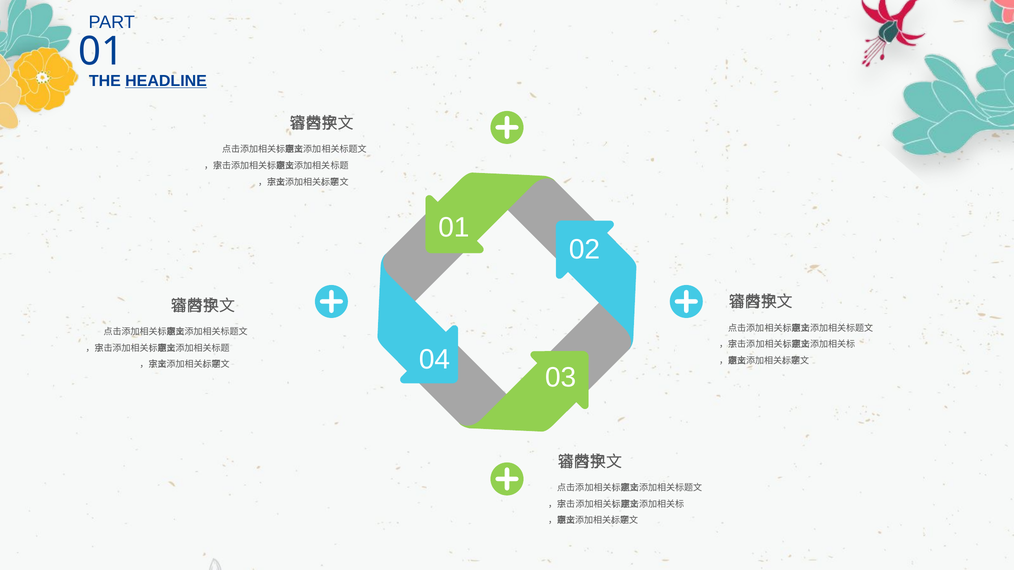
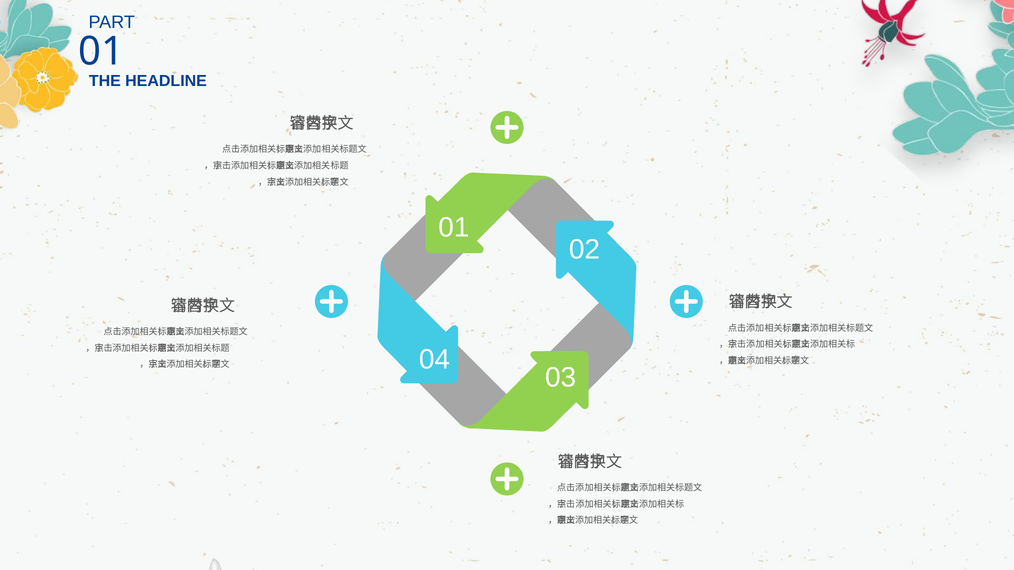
HEADLINE underline: present -> none
